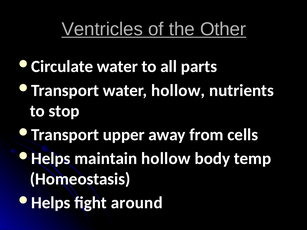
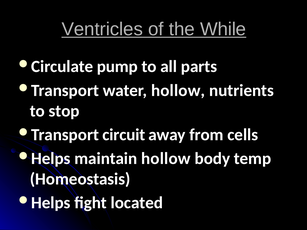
Other: Other -> While
water at (117, 67): water -> pump
upper: upper -> circuit
around: around -> located
